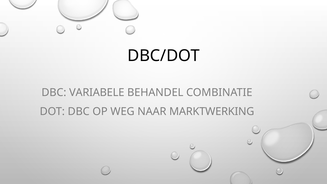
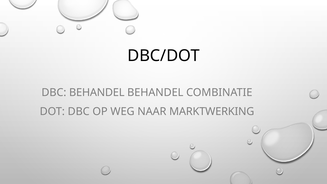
DBC VARIABELE: VARIABELE -> BEHANDEL
